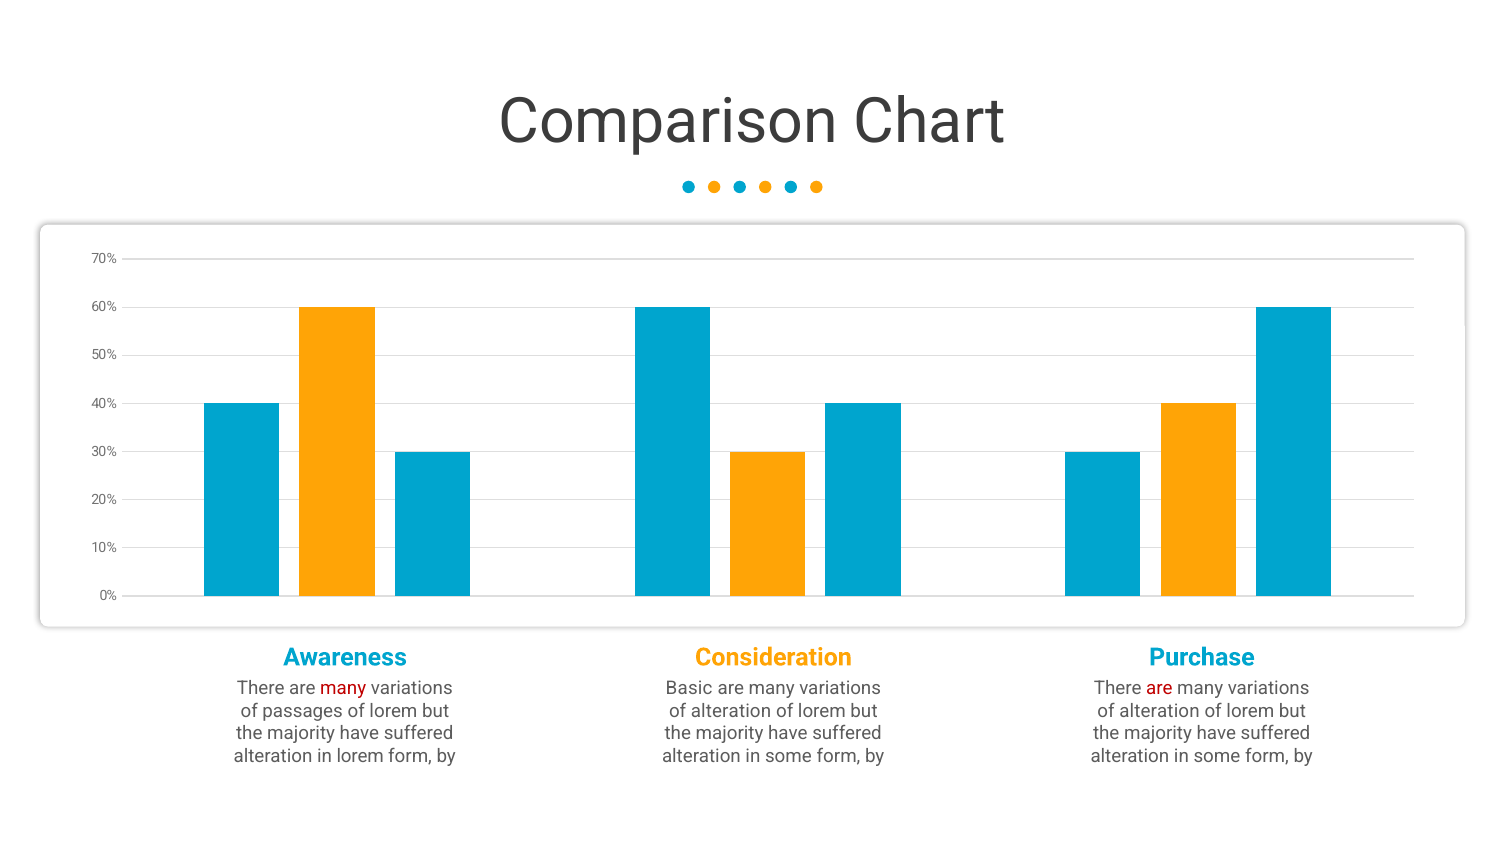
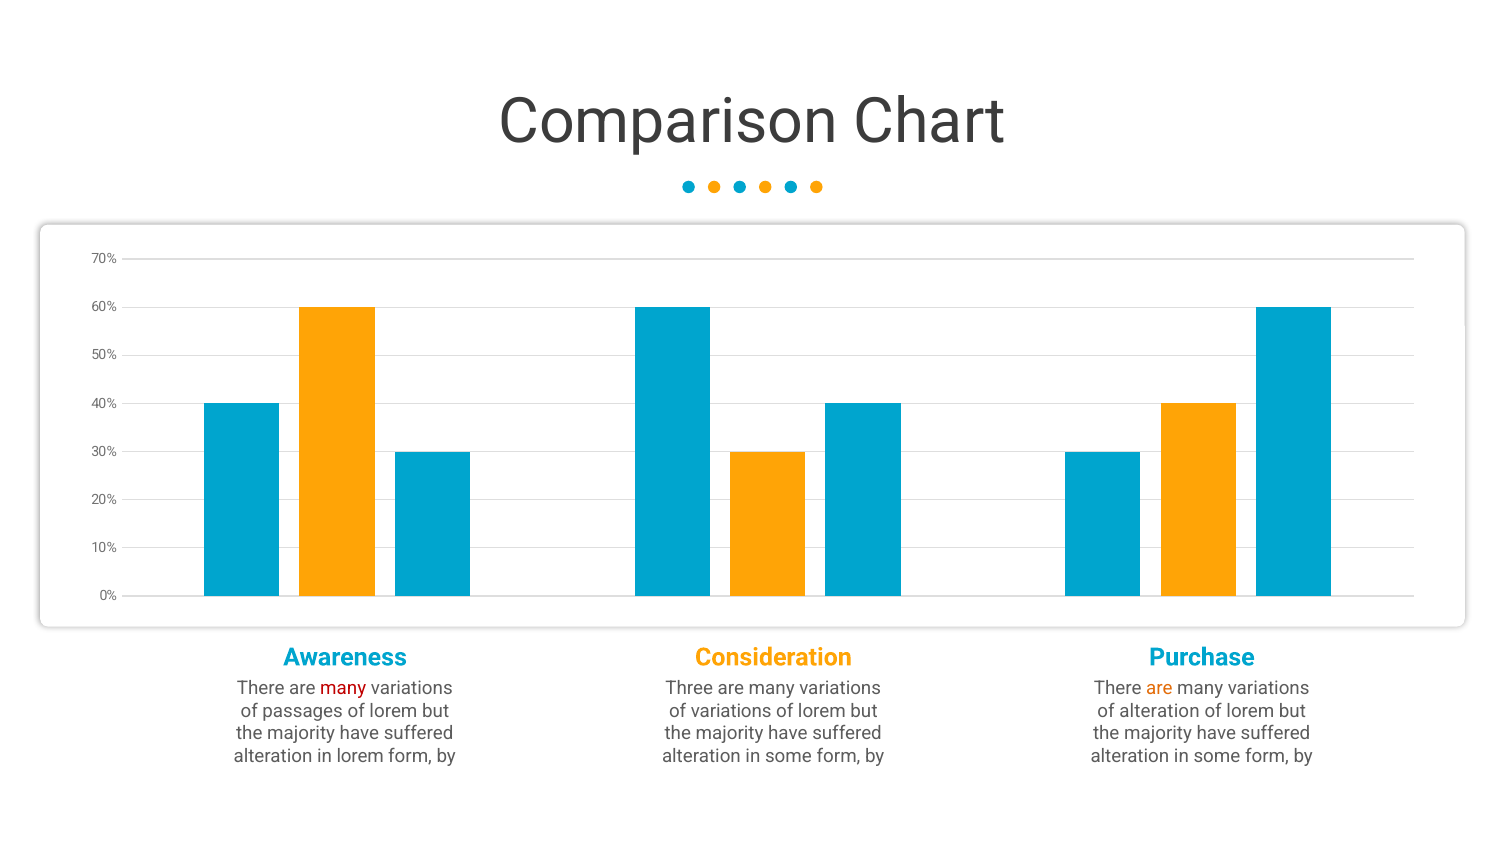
Basic: Basic -> Three
are at (1159, 689) colour: red -> orange
alteration at (731, 712): alteration -> variations
